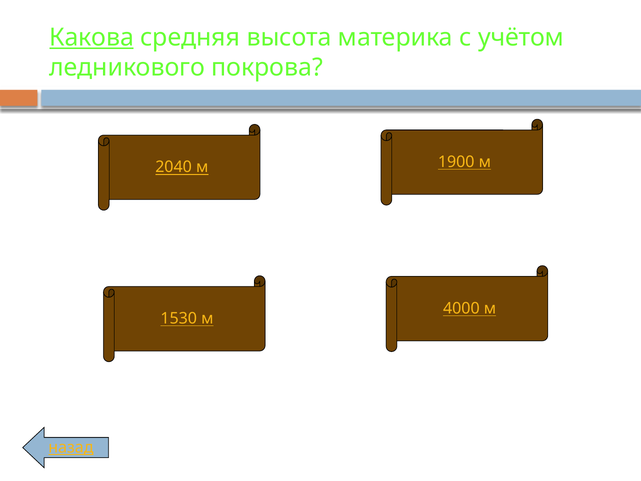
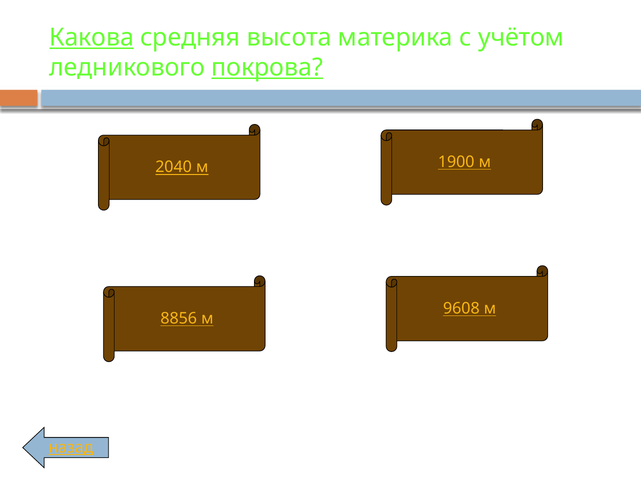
покрова underline: none -> present
4000: 4000 -> 9608
1530: 1530 -> 8856
